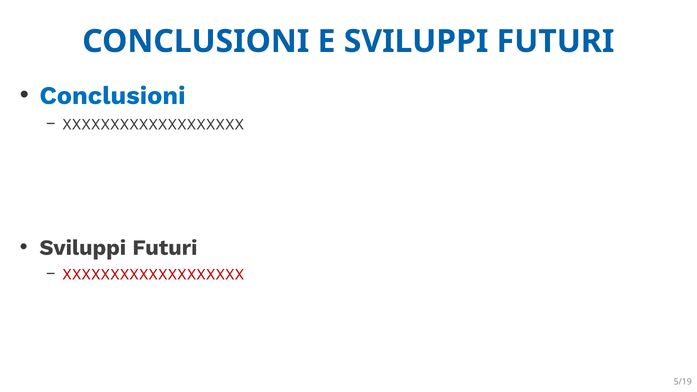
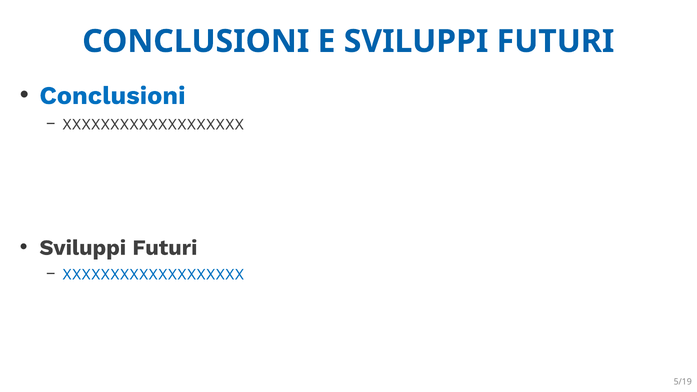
XXXXXXXXXXXXXXXXXXX at (153, 275) colour: red -> blue
